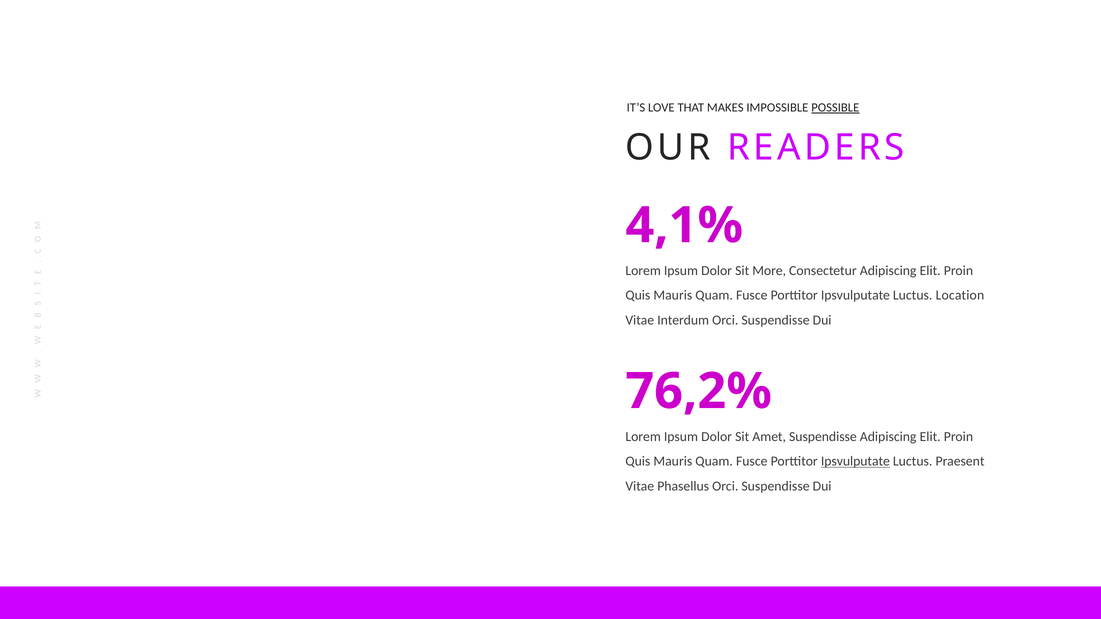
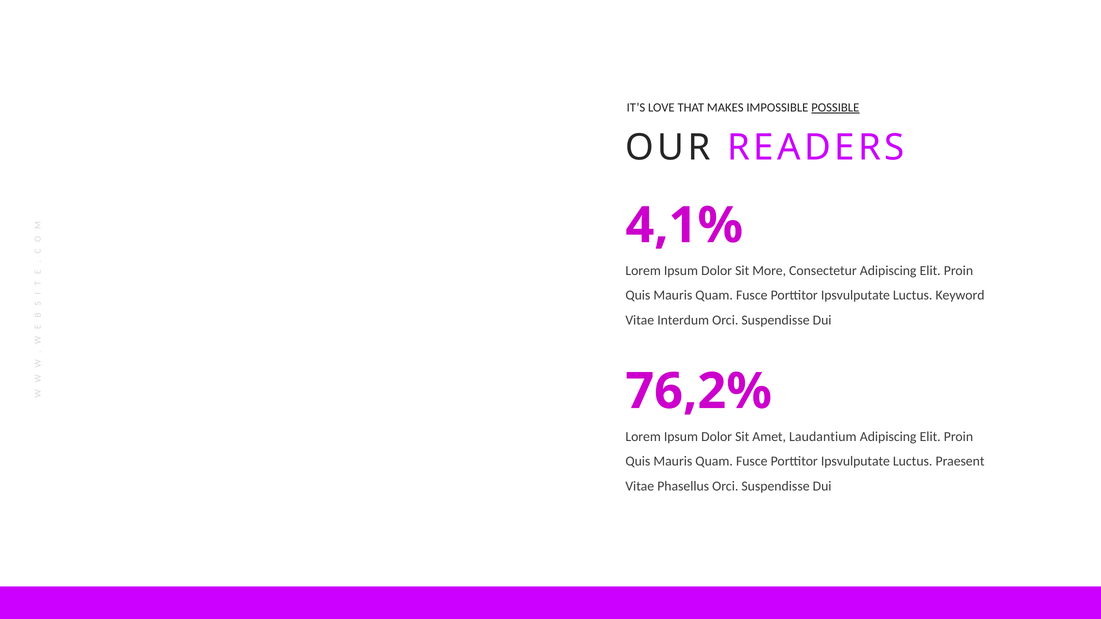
Location: Location -> Keyword
Amet Suspendisse: Suspendisse -> Laudantium
Ipsvulputate at (855, 462) underline: present -> none
